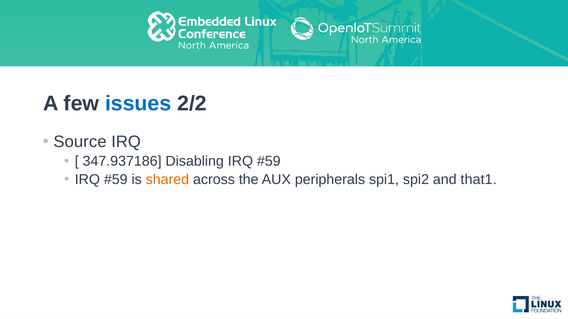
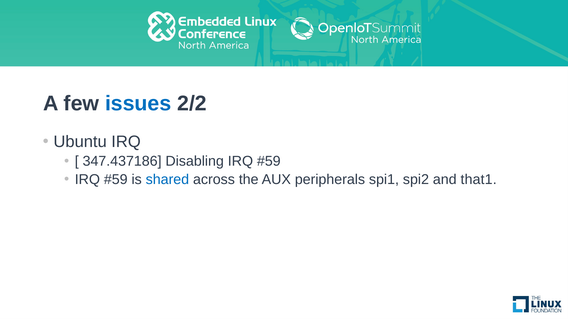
Source: Source -> Ubuntu
347.937186: 347.937186 -> 347.437186
shared colour: orange -> blue
